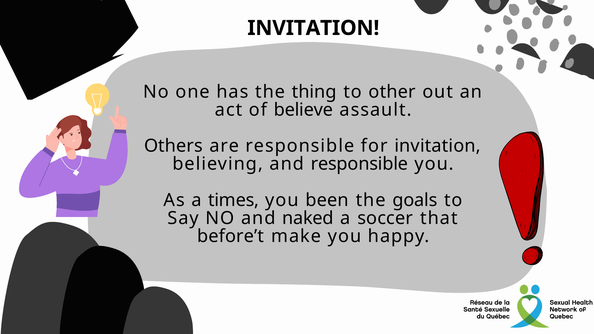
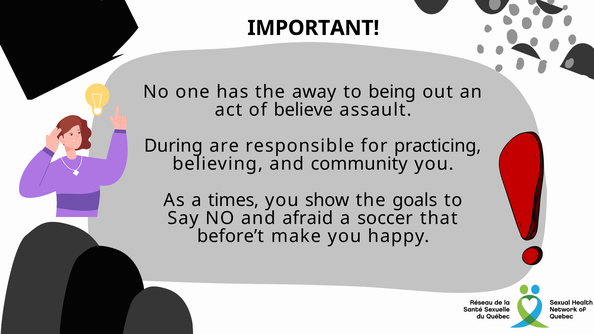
INVITATION at (313, 28): INVITATION -> IMPORTANT
thing: thing -> away
other: other -> being
Others: Others -> During
for invitation: invitation -> practicing
and responsible: responsible -> community
been: been -> show
naked: naked -> afraid
